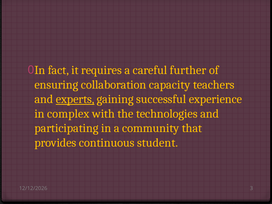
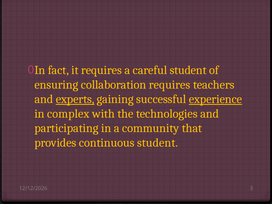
careful further: further -> student
collaboration capacity: capacity -> requires
experience underline: none -> present
